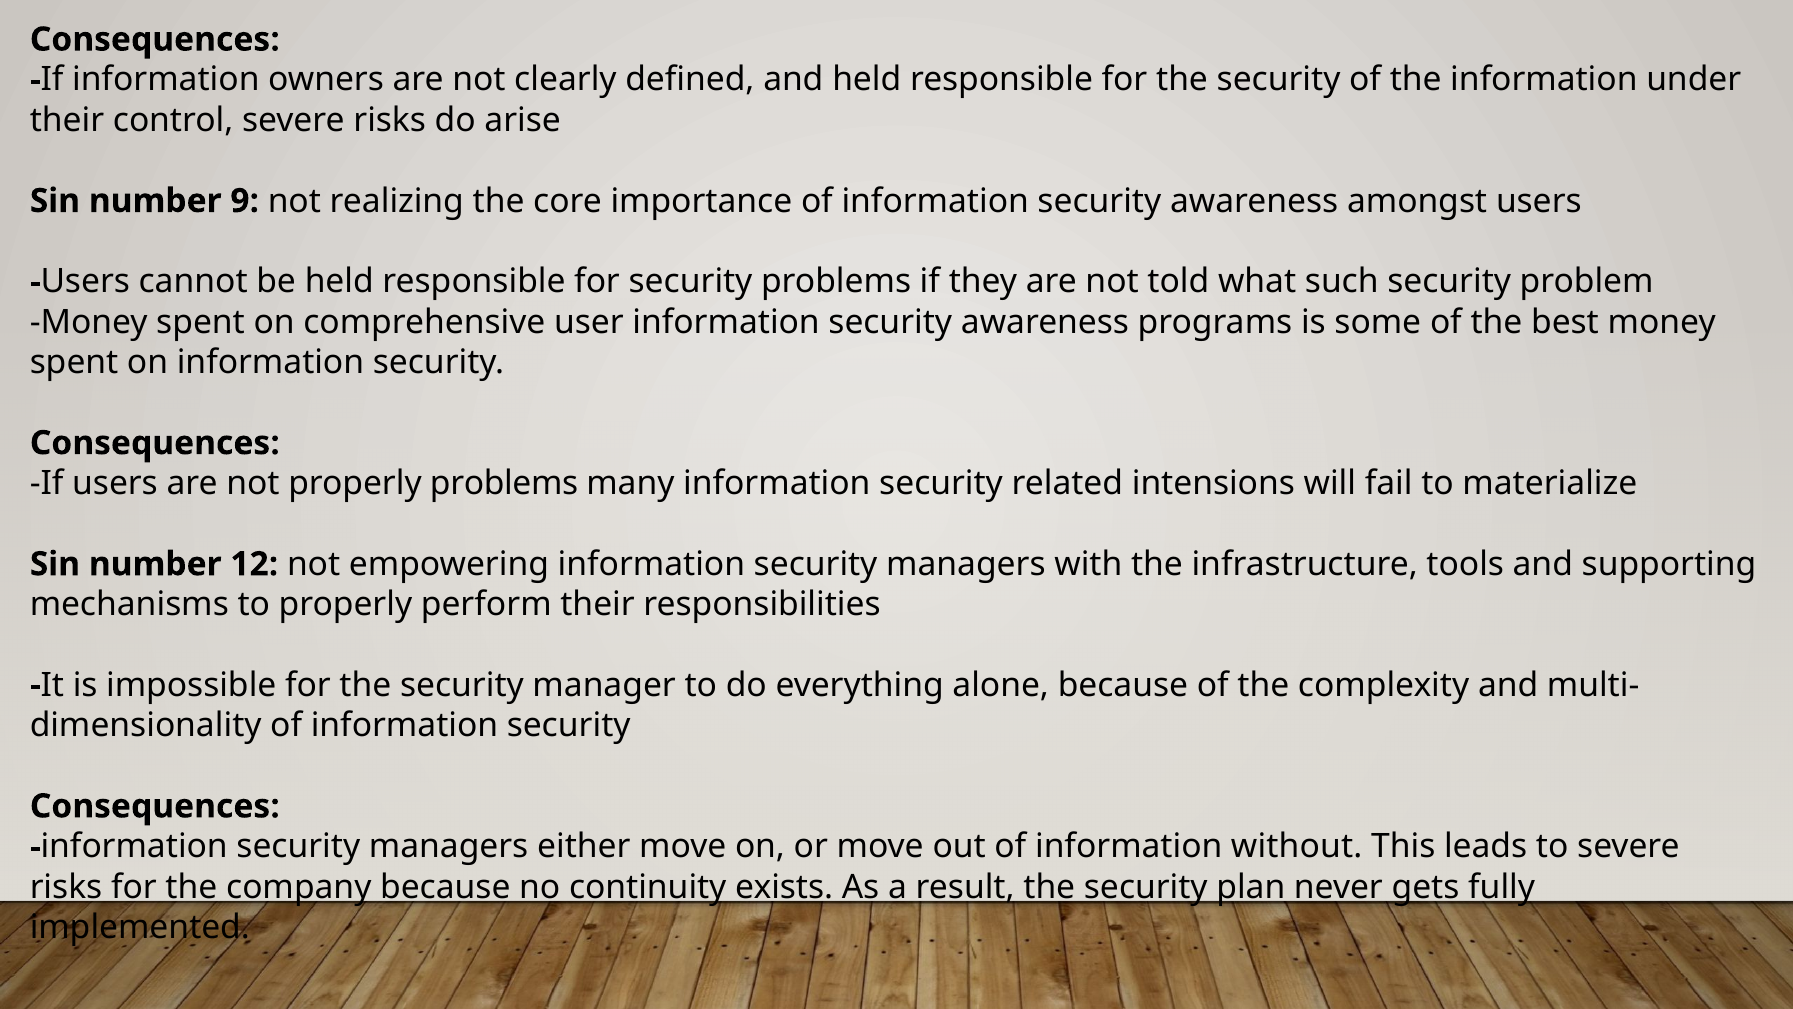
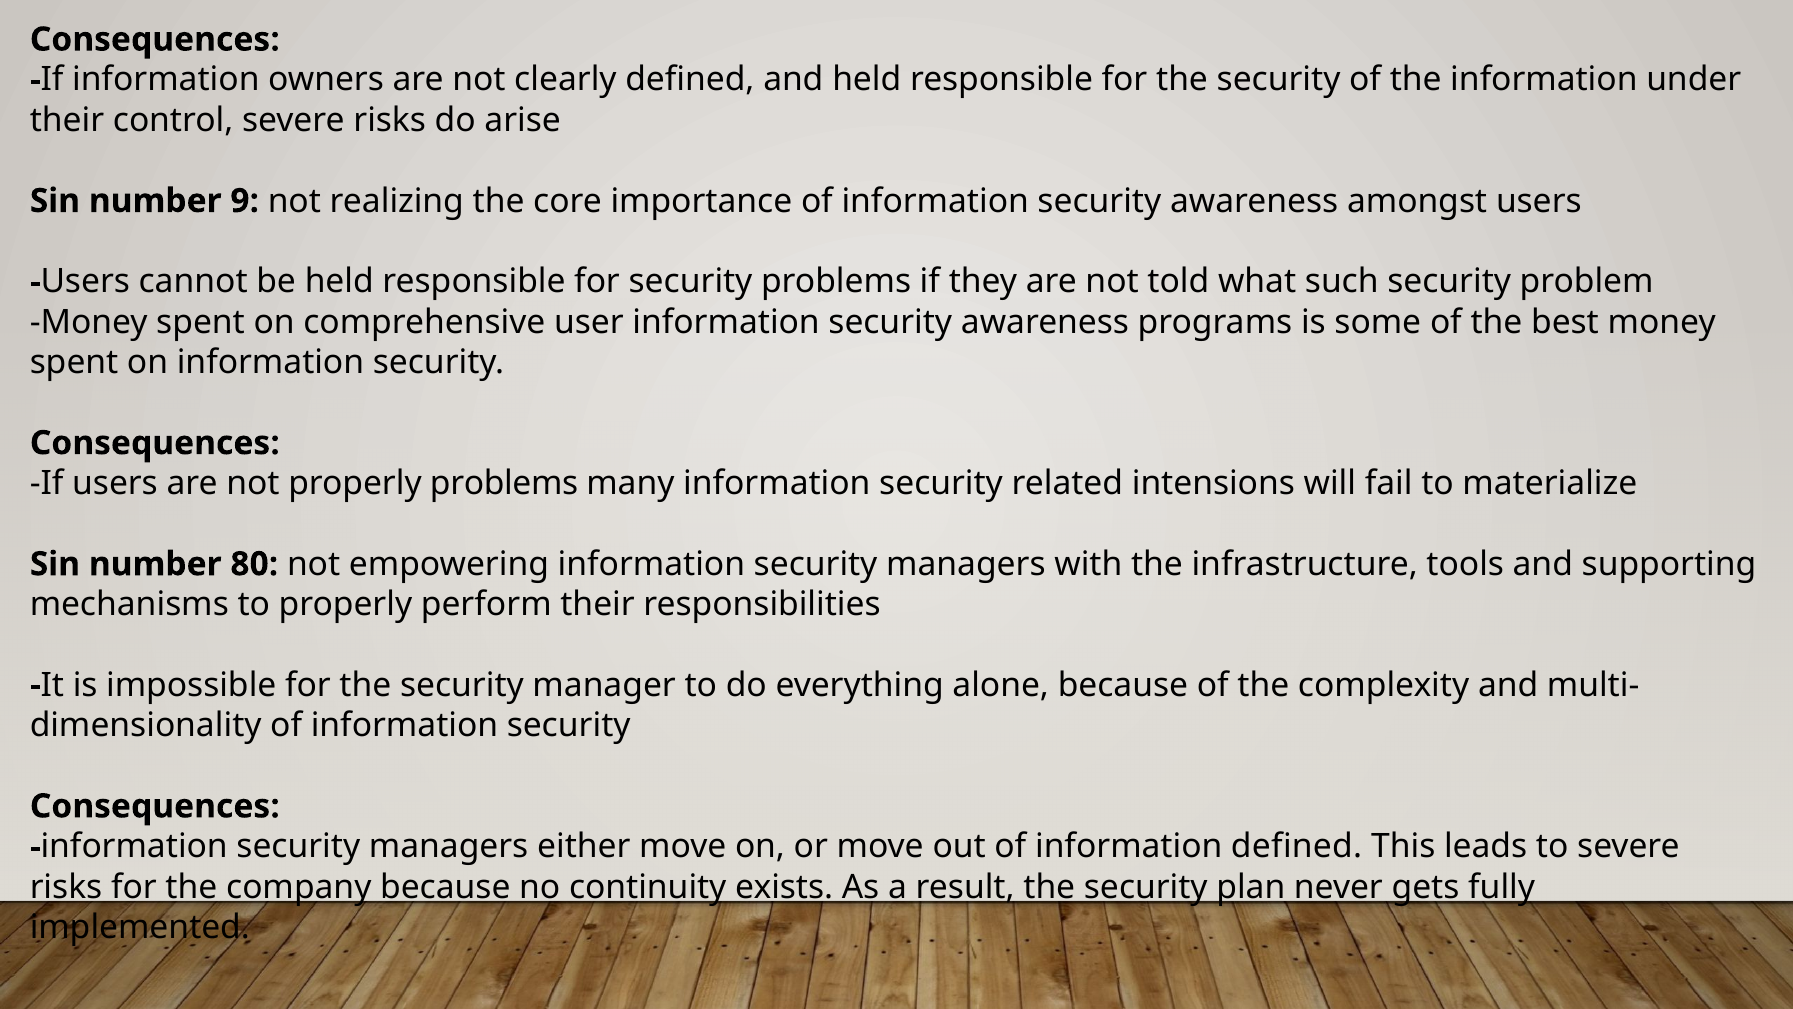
12: 12 -> 80
information without: without -> defined
